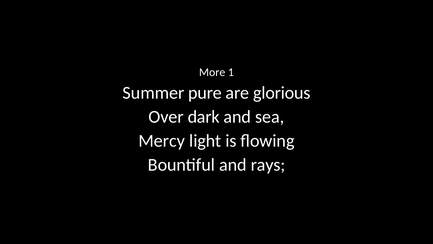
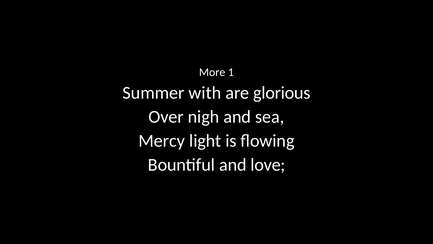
pure: pure -> with
dark: dark -> nigh
rays: rays -> love
